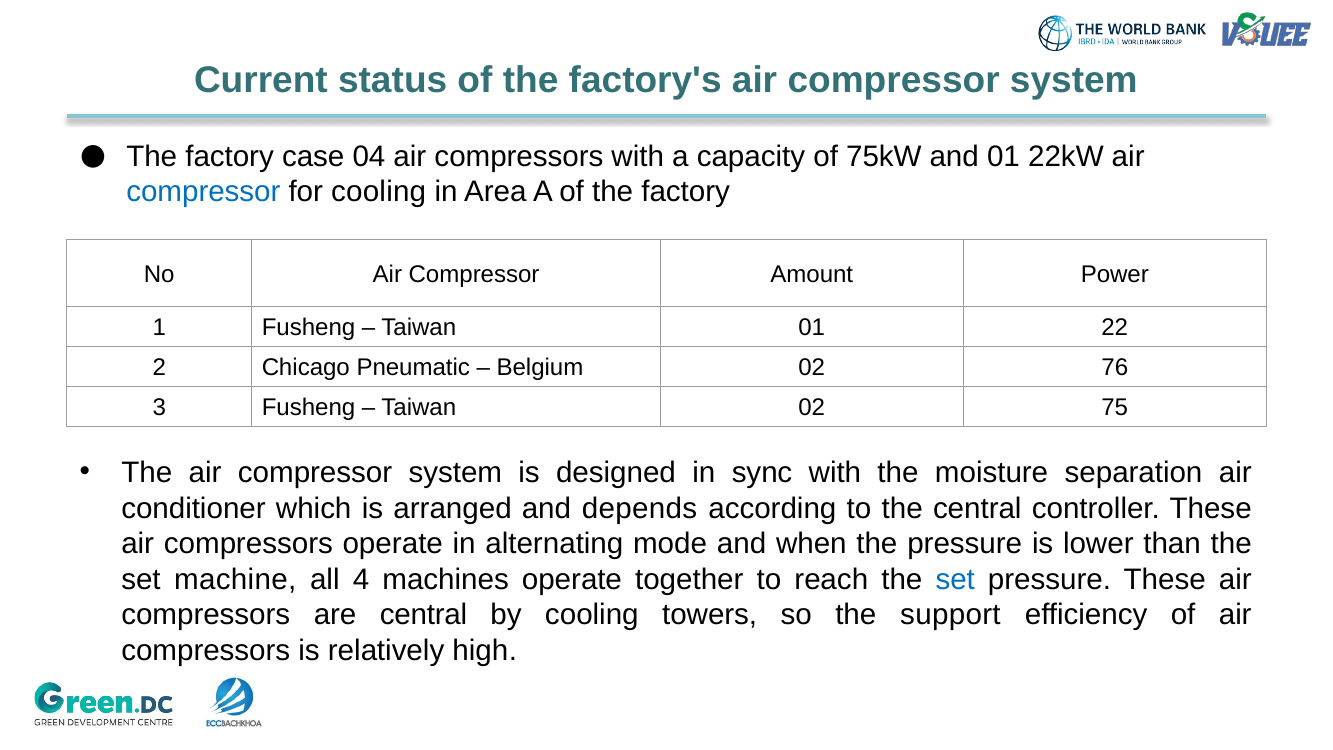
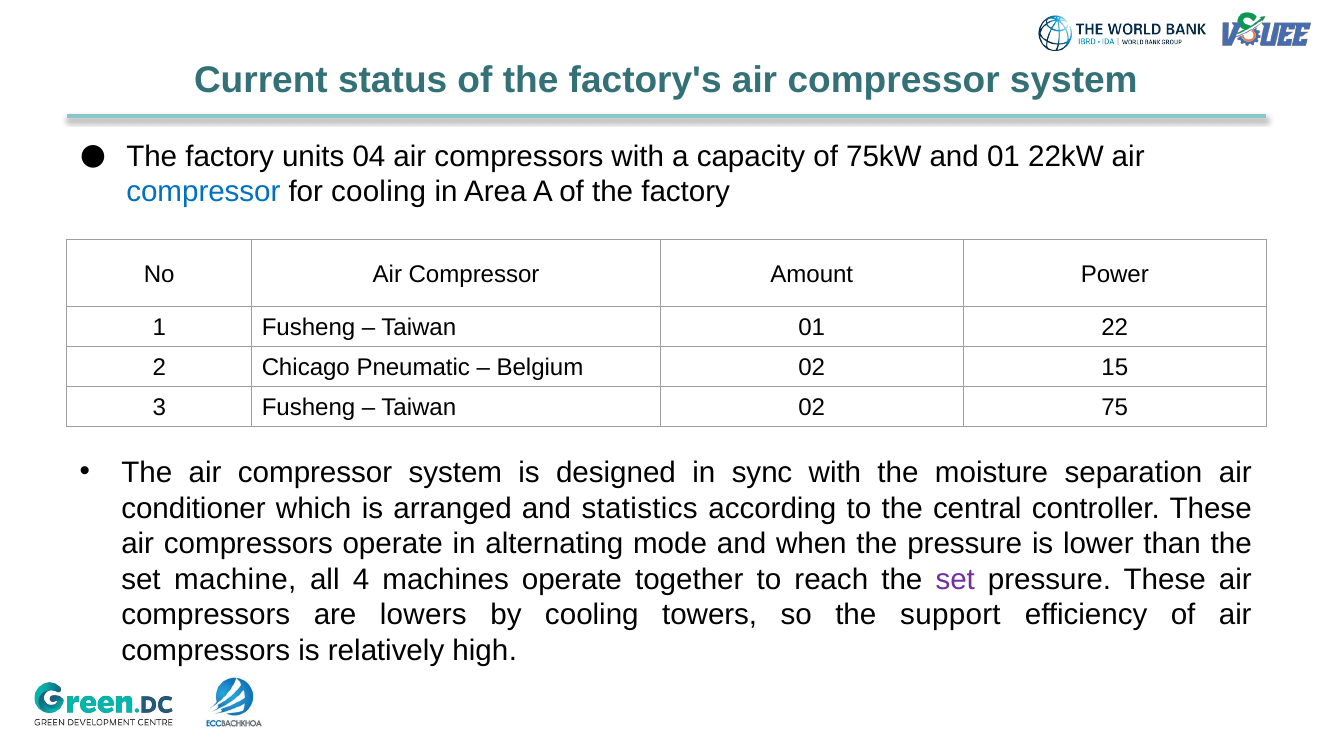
case: case -> units
76: 76 -> 15
depends: depends -> statistics
set at (955, 579) colour: blue -> purple
are central: central -> lowers
